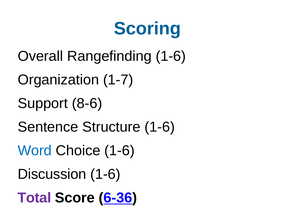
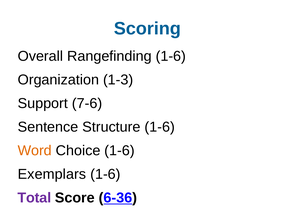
1-7: 1-7 -> 1-3
8-6: 8-6 -> 7-6
Word colour: blue -> orange
Discussion: Discussion -> Exemplars
